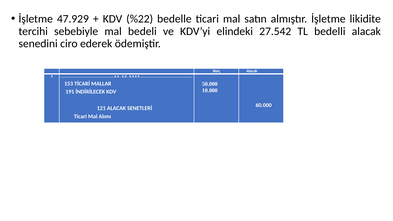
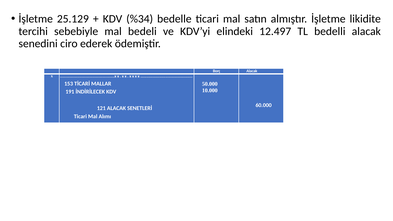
47.929: 47.929 -> 25.129
%22: %22 -> %34
27.542: 27.542 -> 12.497
